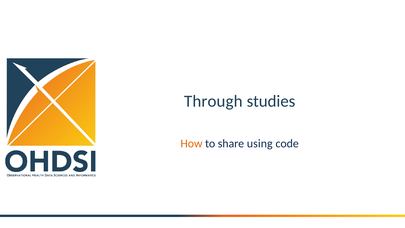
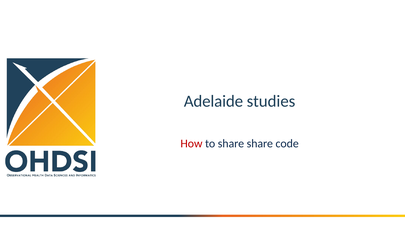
Through: Through -> Adelaide
How colour: orange -> red
share using: using -> share
